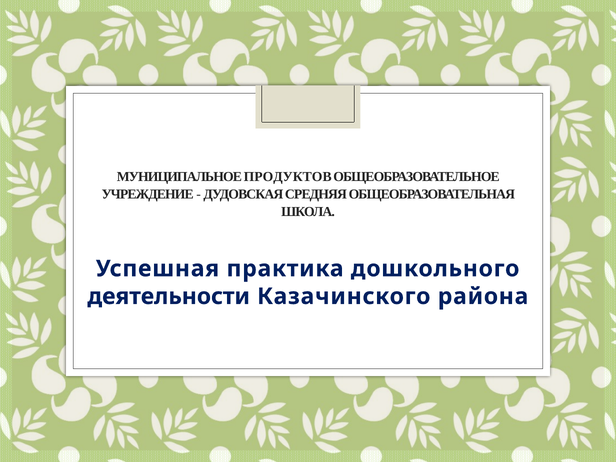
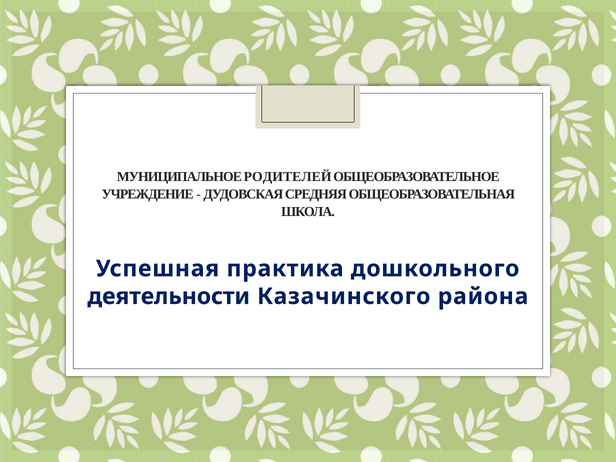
ПРОДУКТОВ: ПРОДУКТОВ -> РОДИТЕЛЕЙ
